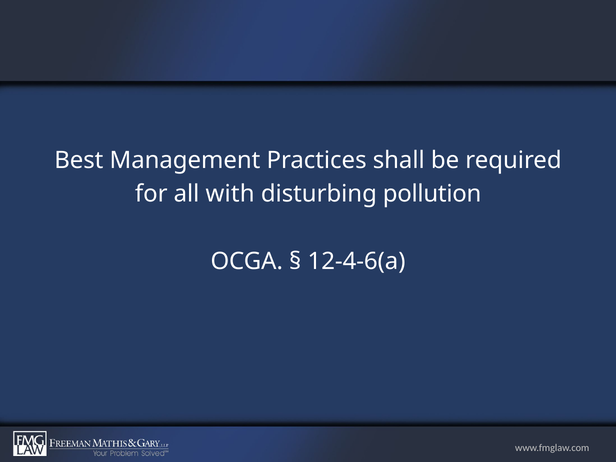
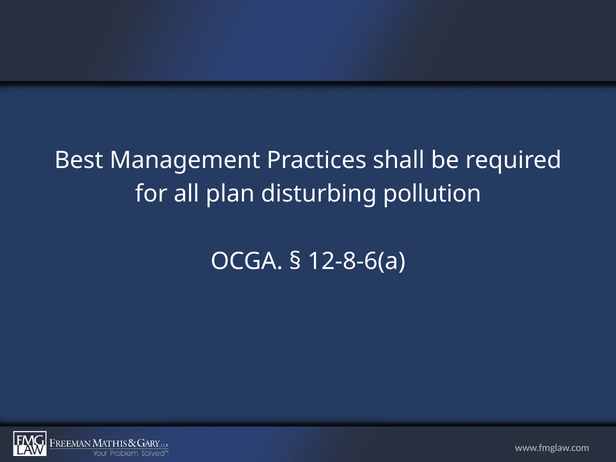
with: with -> plan
12-4-6(a: 12-4-6(a -> 12-8-6(a
